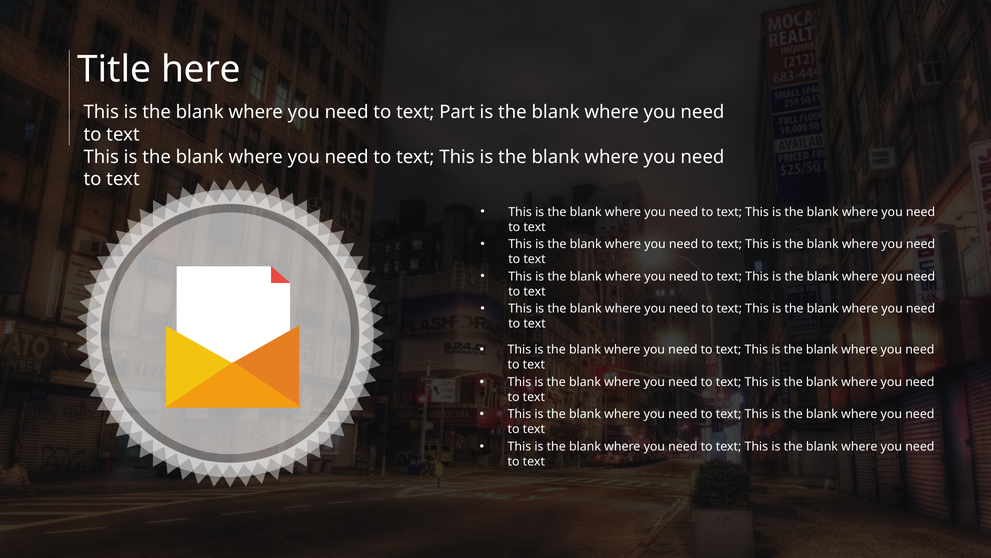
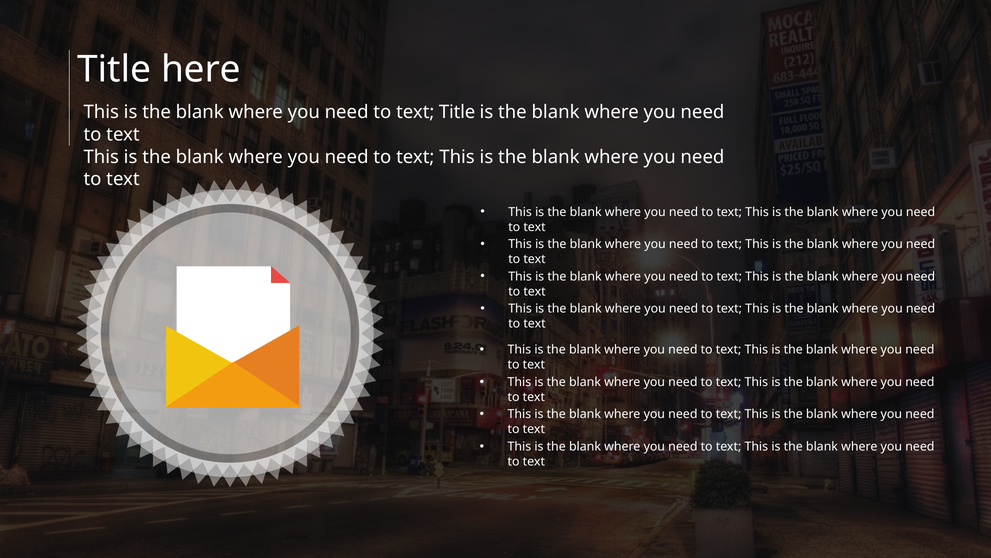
text Part: Part -> Title
